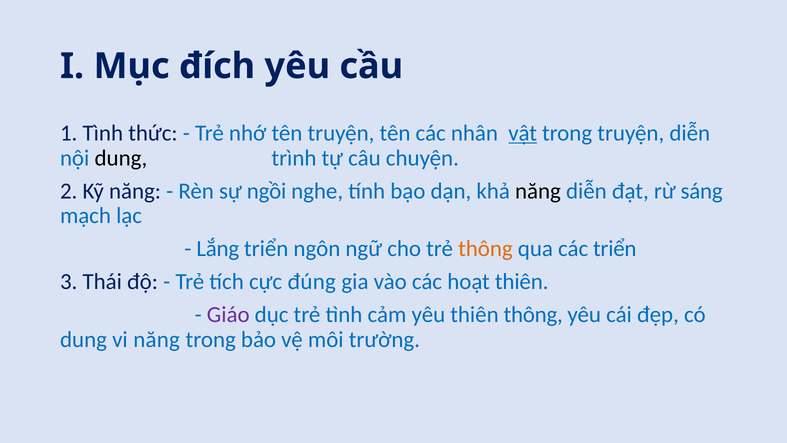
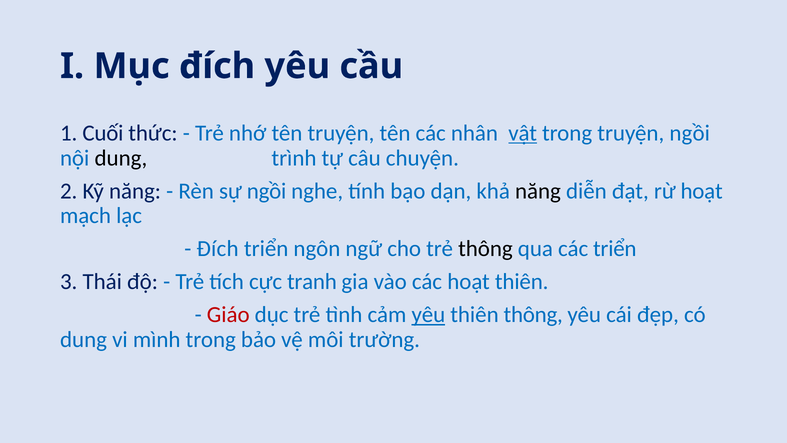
1 Tình: Tình -> Cuối
truyện diễn: diễn -> ngồi
rừ sáng: sáng -> hoạt
Lắng at (218, 249): Lắng -> Đích
thông at (485, 249) colour: orange -> black
đúng: đúng -> tranh
Giáo colour: purple -> red
yêu at (428, 315) underline: none -> present
vi năng: năng -> mình
